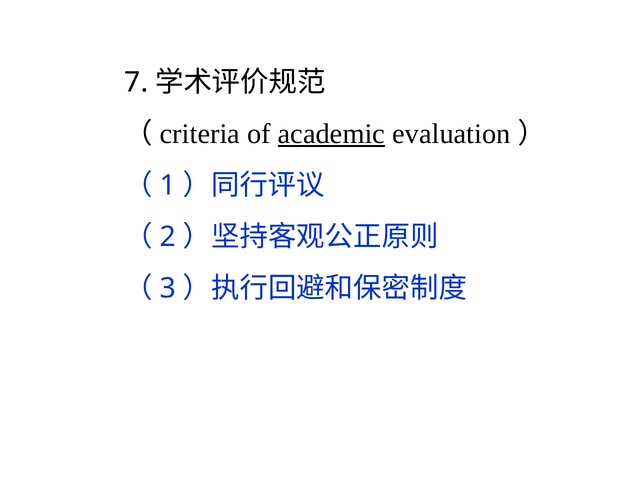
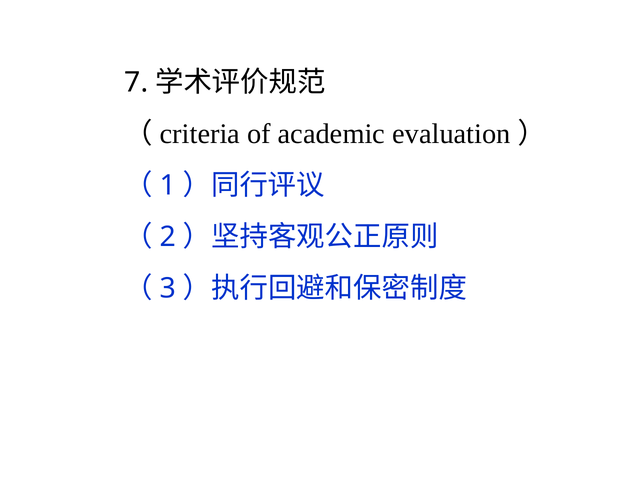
academic underline: present -> none
